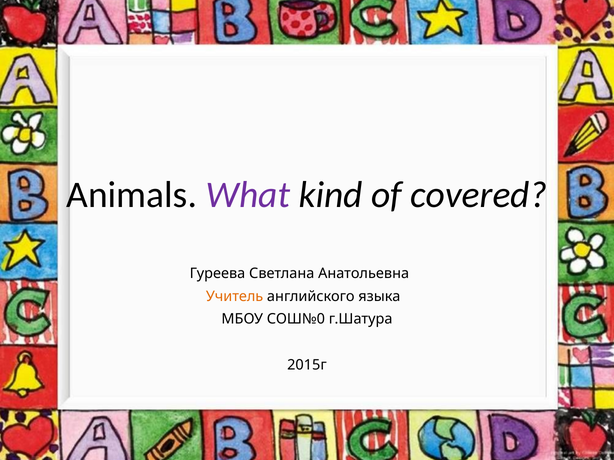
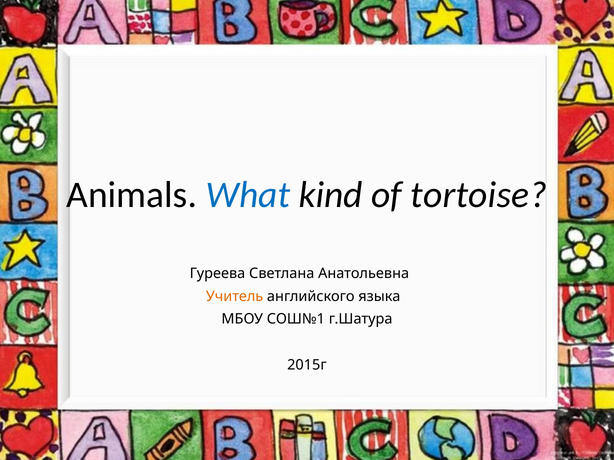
What colour: purple -> blue
covered: covered -> tortoise
СОШ№0: СОШ№0 -> СОШ№1
